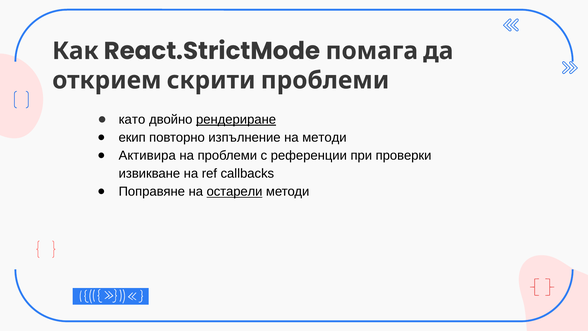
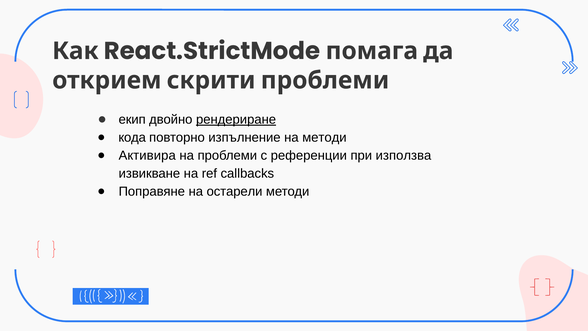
като: като -> екип
екип: екип -> кода
проверки: проверки -> използва
остарели underline: present -> none
